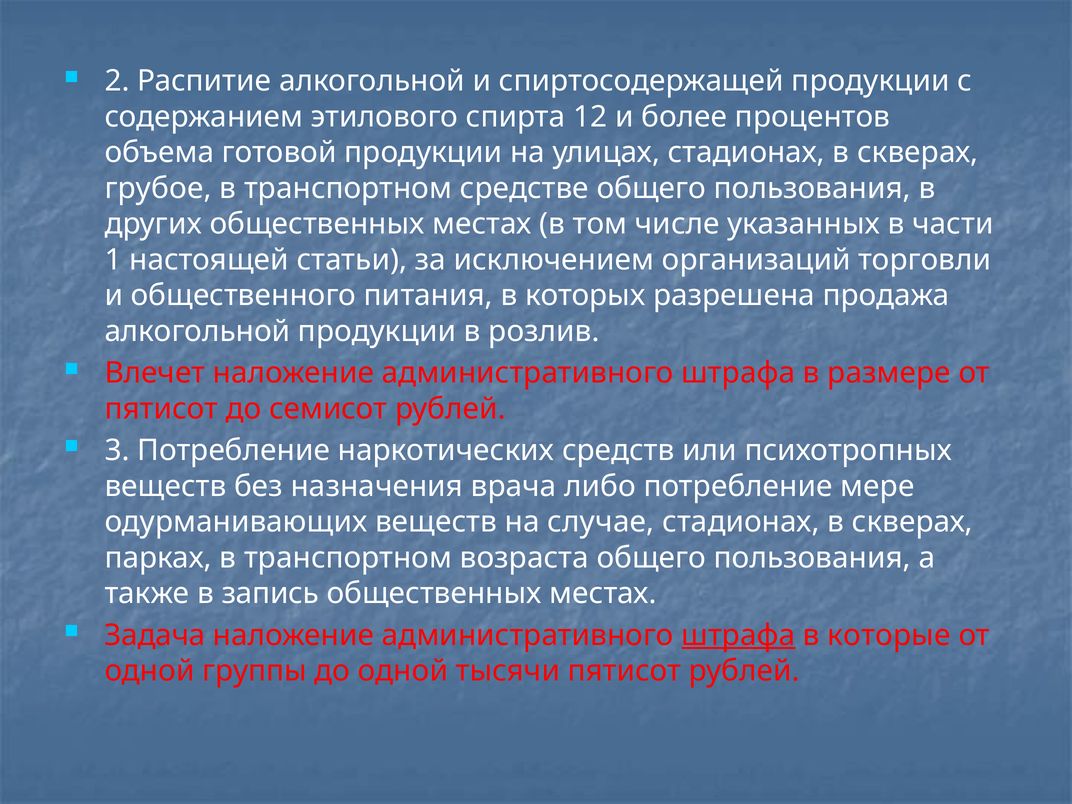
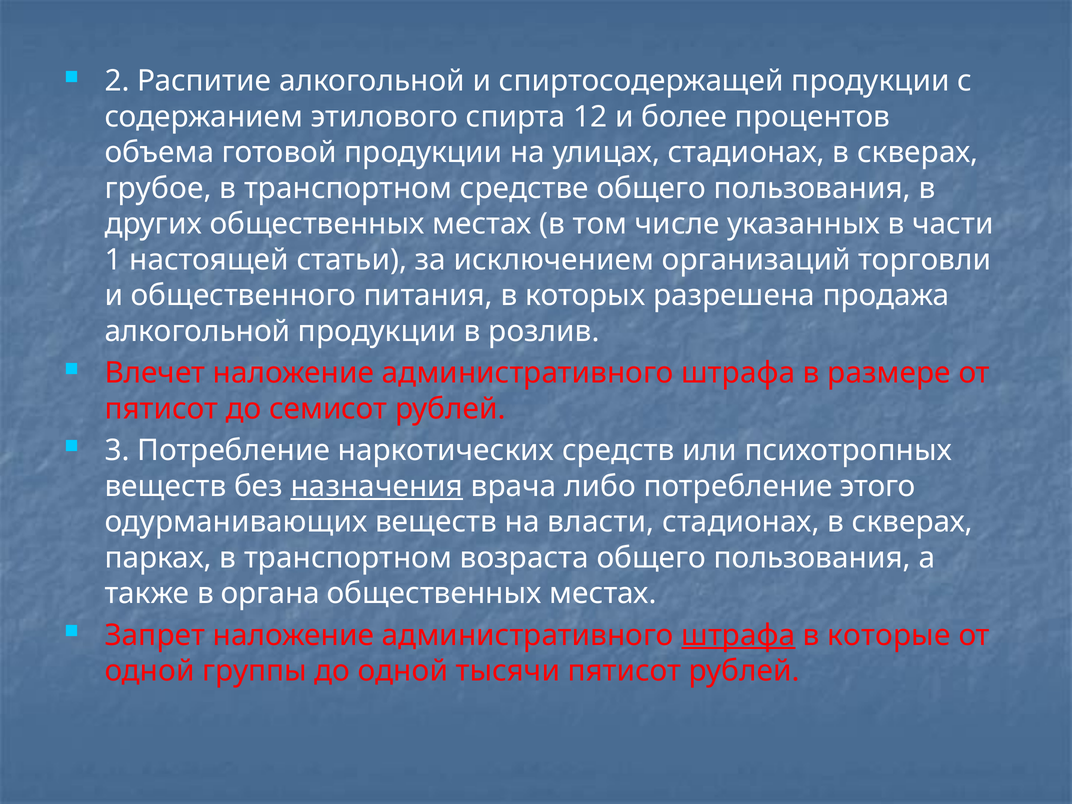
назначения underline: none -> present
мере: мере -> этого
случае: случае -> власти
запись: запись -> органа
Задача: Задача -> Запрет
